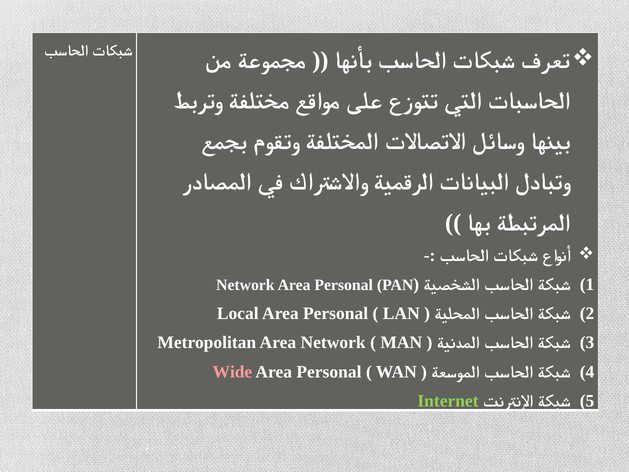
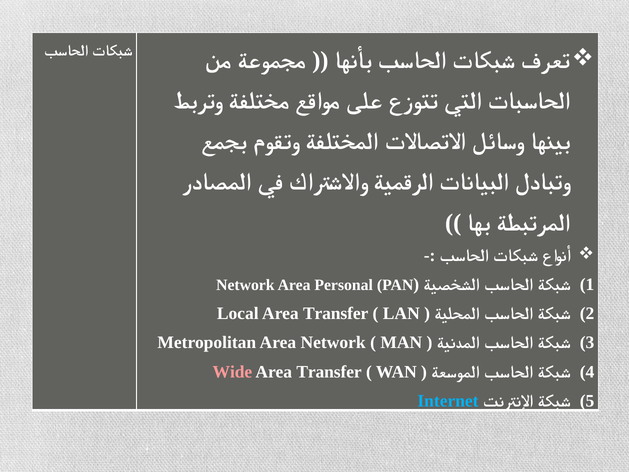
Local Area Personal: Personal -> Transfer
Personal at (329, 372): Personal -> Transfer
Internet colour: light green -> light blue
